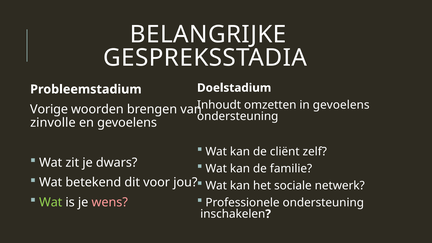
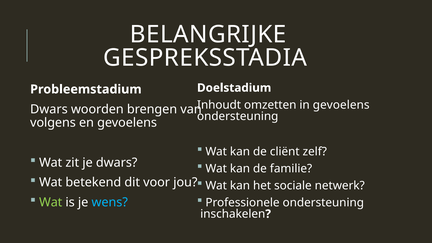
Vorige at (49, 109): Vorige -> Dwars
zinvolle: zinvolle -> volgens
wens colour: pink -> light blue
